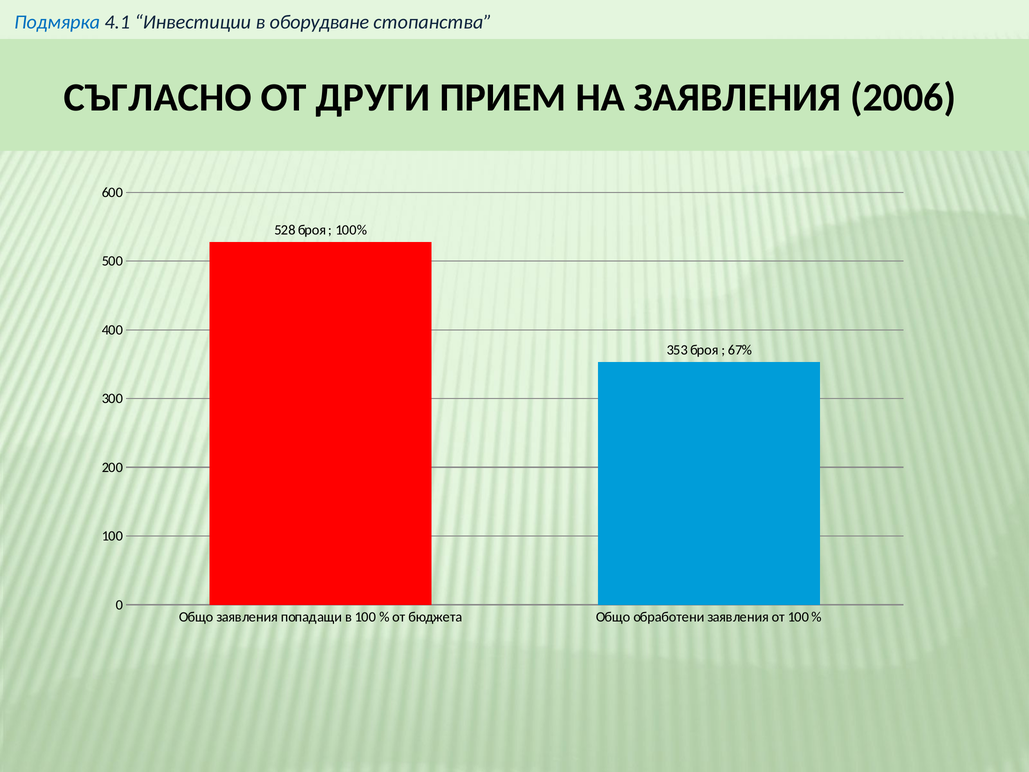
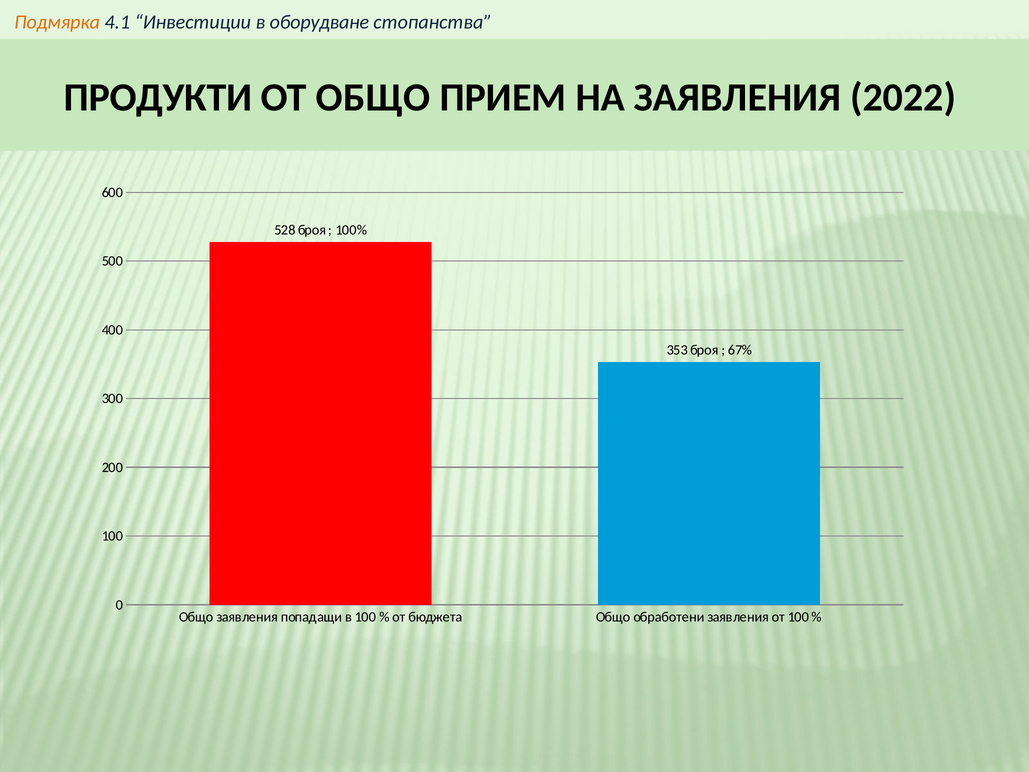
Подмярка colour: blue -> orange
СЪГЛАСНО: СЪГЛАСНО -> ПРОДУКТИ
ОТ ДРУГИ: ДРУГИ -> ОБЩО
2006: 2006 -> 2022
